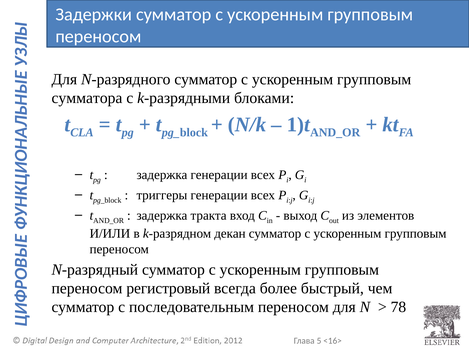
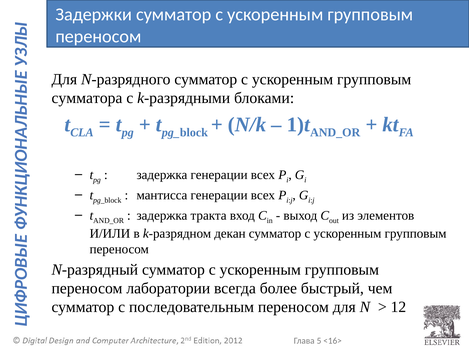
триггеры: триггеры -> мантисса
регистровый: регистровый -> лаборатории
78: 78 -> 12
